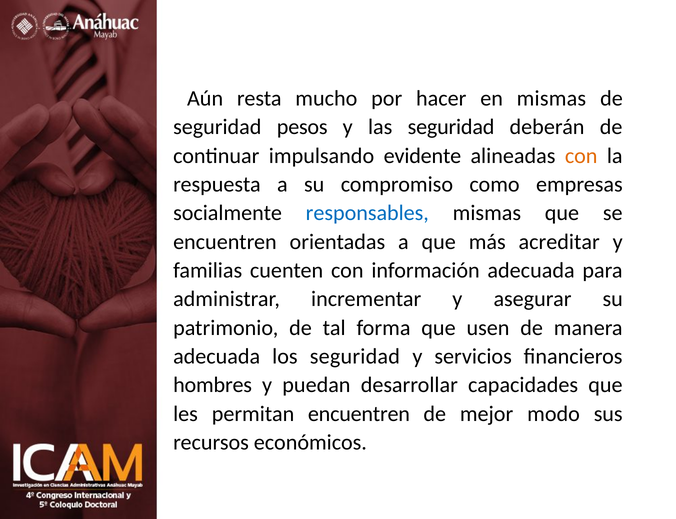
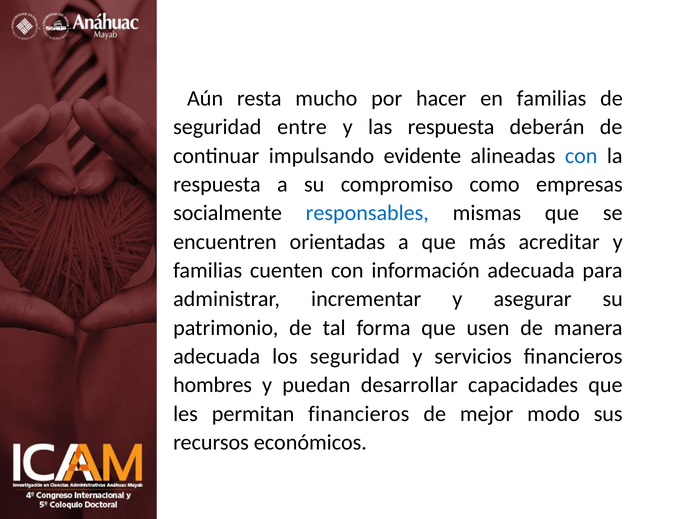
en mismas: mismas -> familias
pesos: pesos -> entre
las seguridad: seguridad -> respuesta
con at (581, 156) colour: orange -> blue
permitan encuentren: encuentren -> financieros
